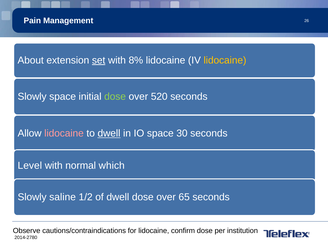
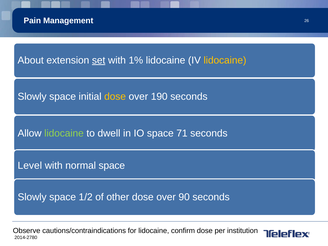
8%: 8% -> 1%
dose at (115, 96) colour: light green -> yellow
520: 520 -> 190
lidocaine at (64, 133) colour: pink -> light green
dwell at (109, 133) underline: present -> none
30: 30 -> 71
normal which: which -> space
saline at (63, 197): saline -> space
of dwell: dwell -> other
65: 65 -> 90
